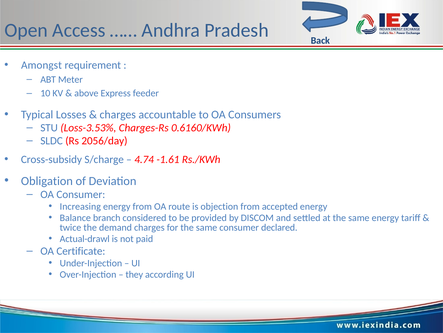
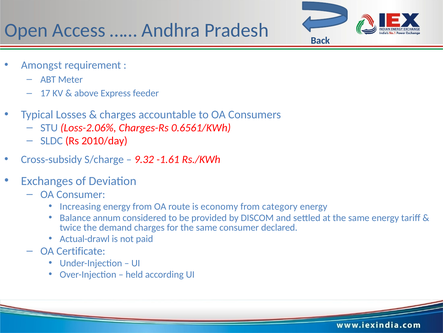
10: 10 -> 17
Loss-3.53%: Loss-3.53% -> Loss-2.06%
0.6160/KWh: 0.6160/KWh -> 0.6561/KWh
2056/day: 2056/day -> 2010/day
4.74: 4.74 -> 9.32
Obligation: Obligation -> Exchanges
objection: objection -> economy
accepted: accepted -> category
branch: branch -> annum
they: they -> held
